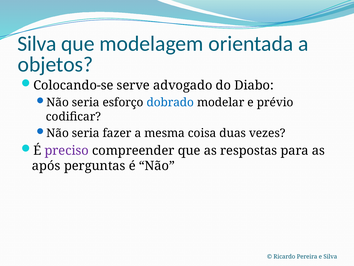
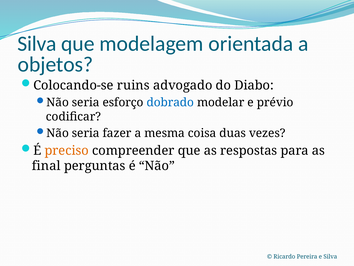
serve: serve -> ruins
preciso colour: purple -> orange
após: após -> final
